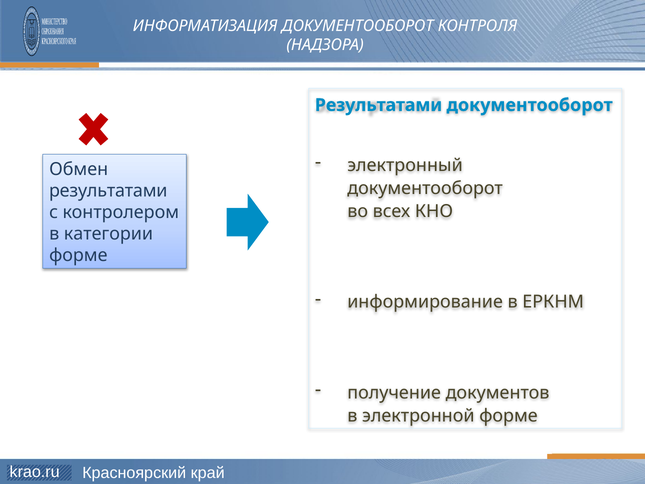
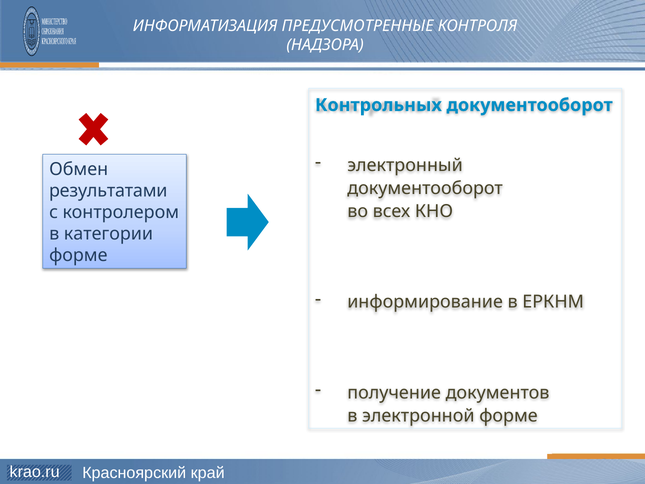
ИНФОРМАТИЗАЦИЯ ДОКУМЕНТООБОРОТ: ДОКУМЕНТООБОРОТ -> ПРЕДУСМОТРЕННЫЕ
Результатами at (379, 105): Результатами -> Контрольных
